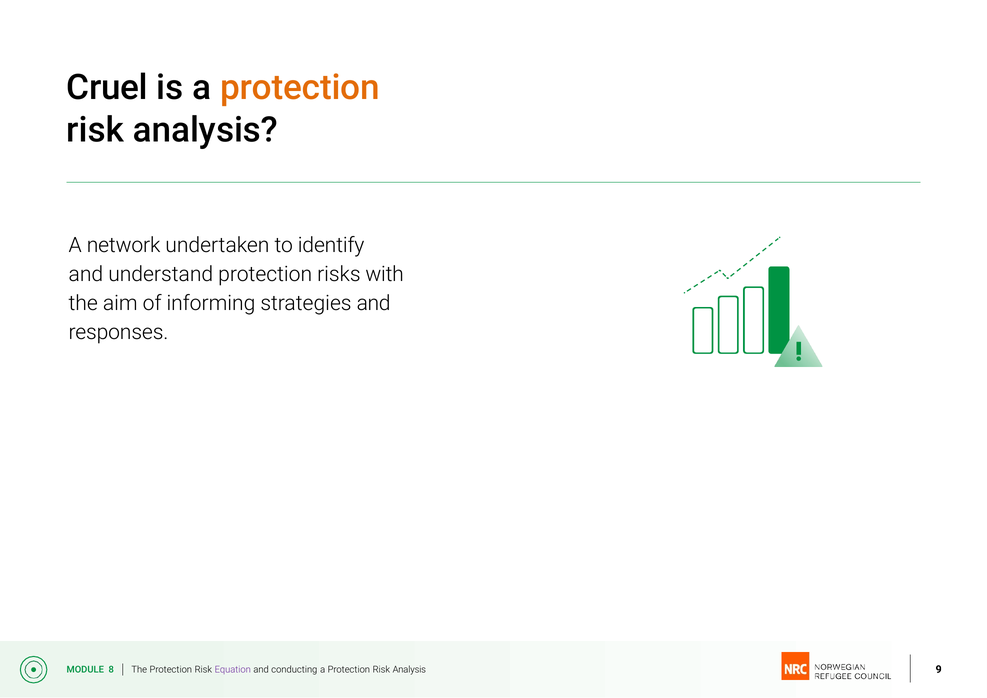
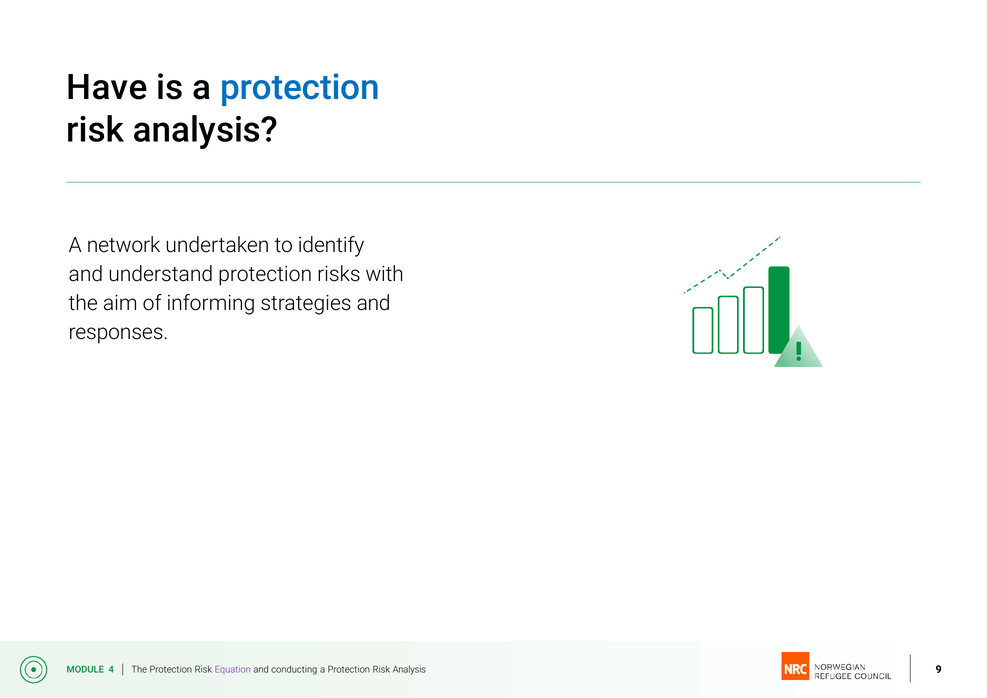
Cruel: Cruel -> Have
protection at (300, 88) colour: orange -> blue
8: 8 -> 4
